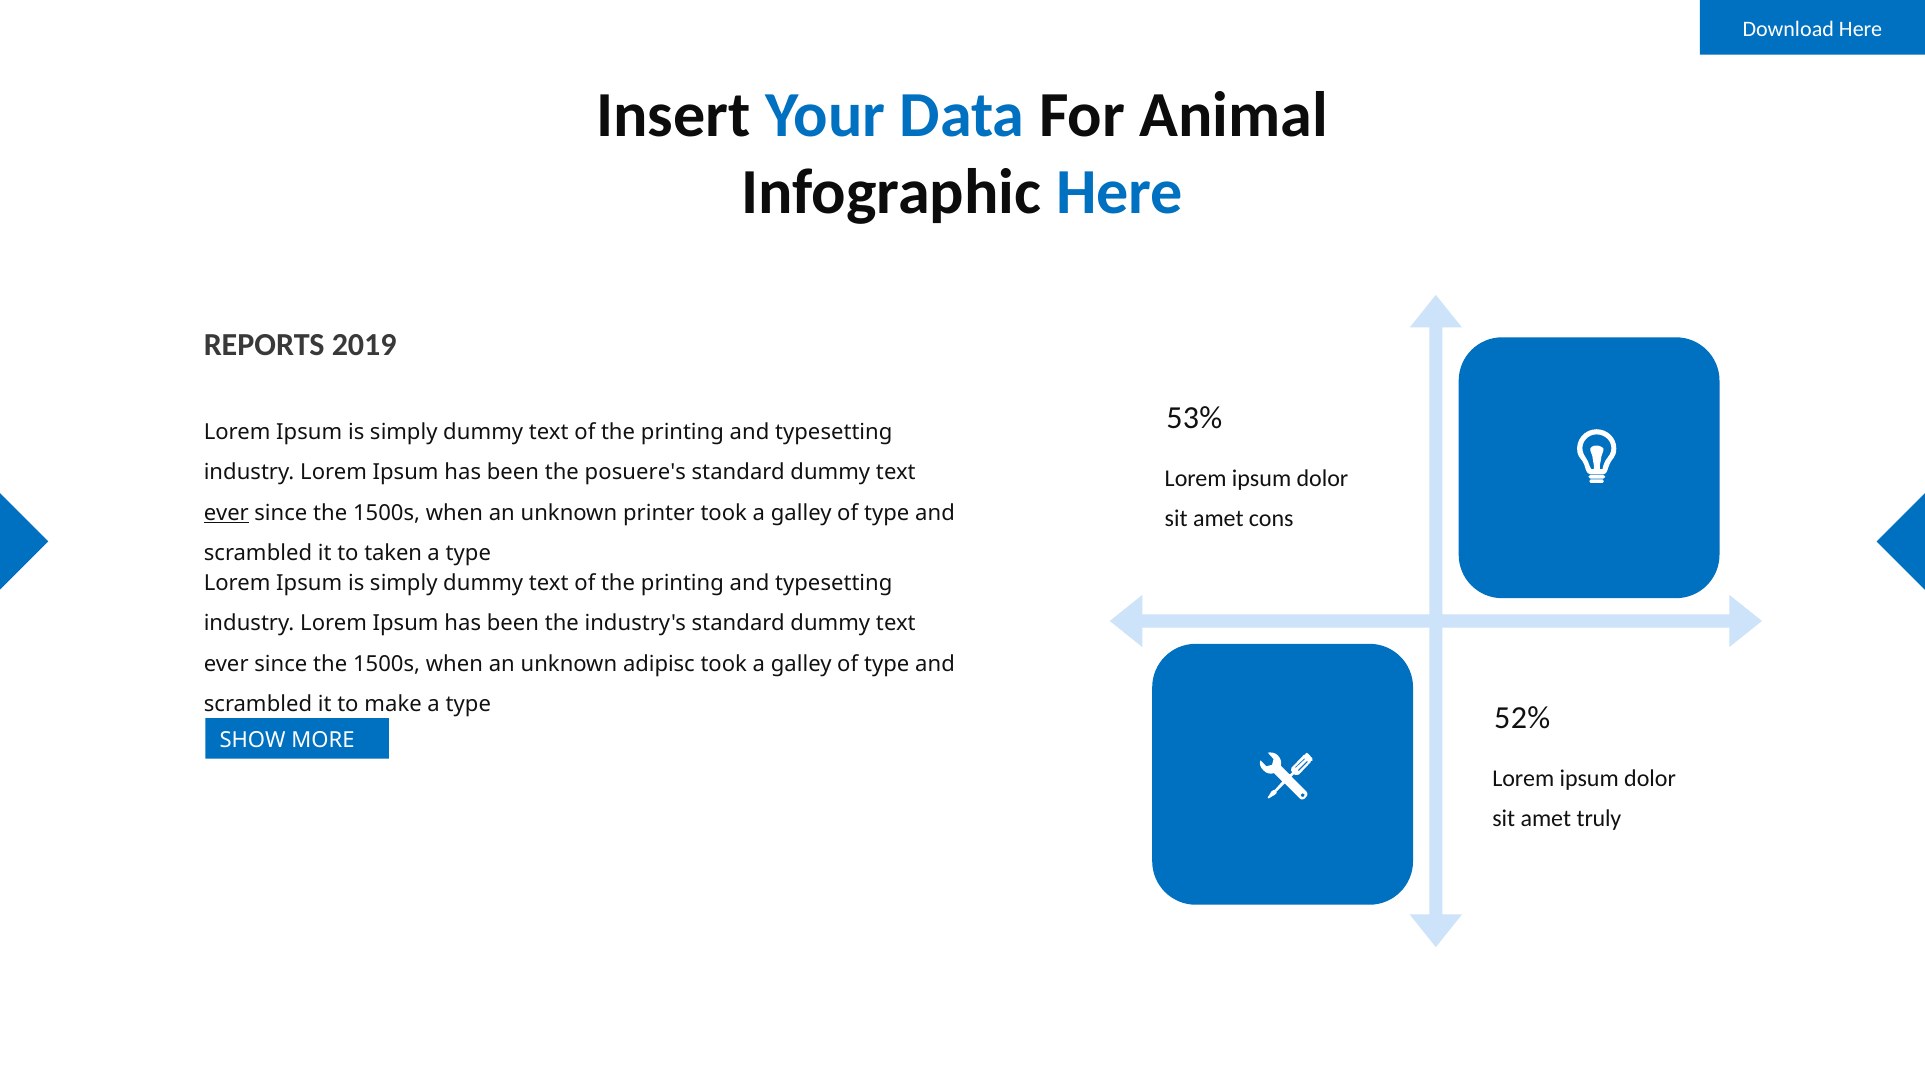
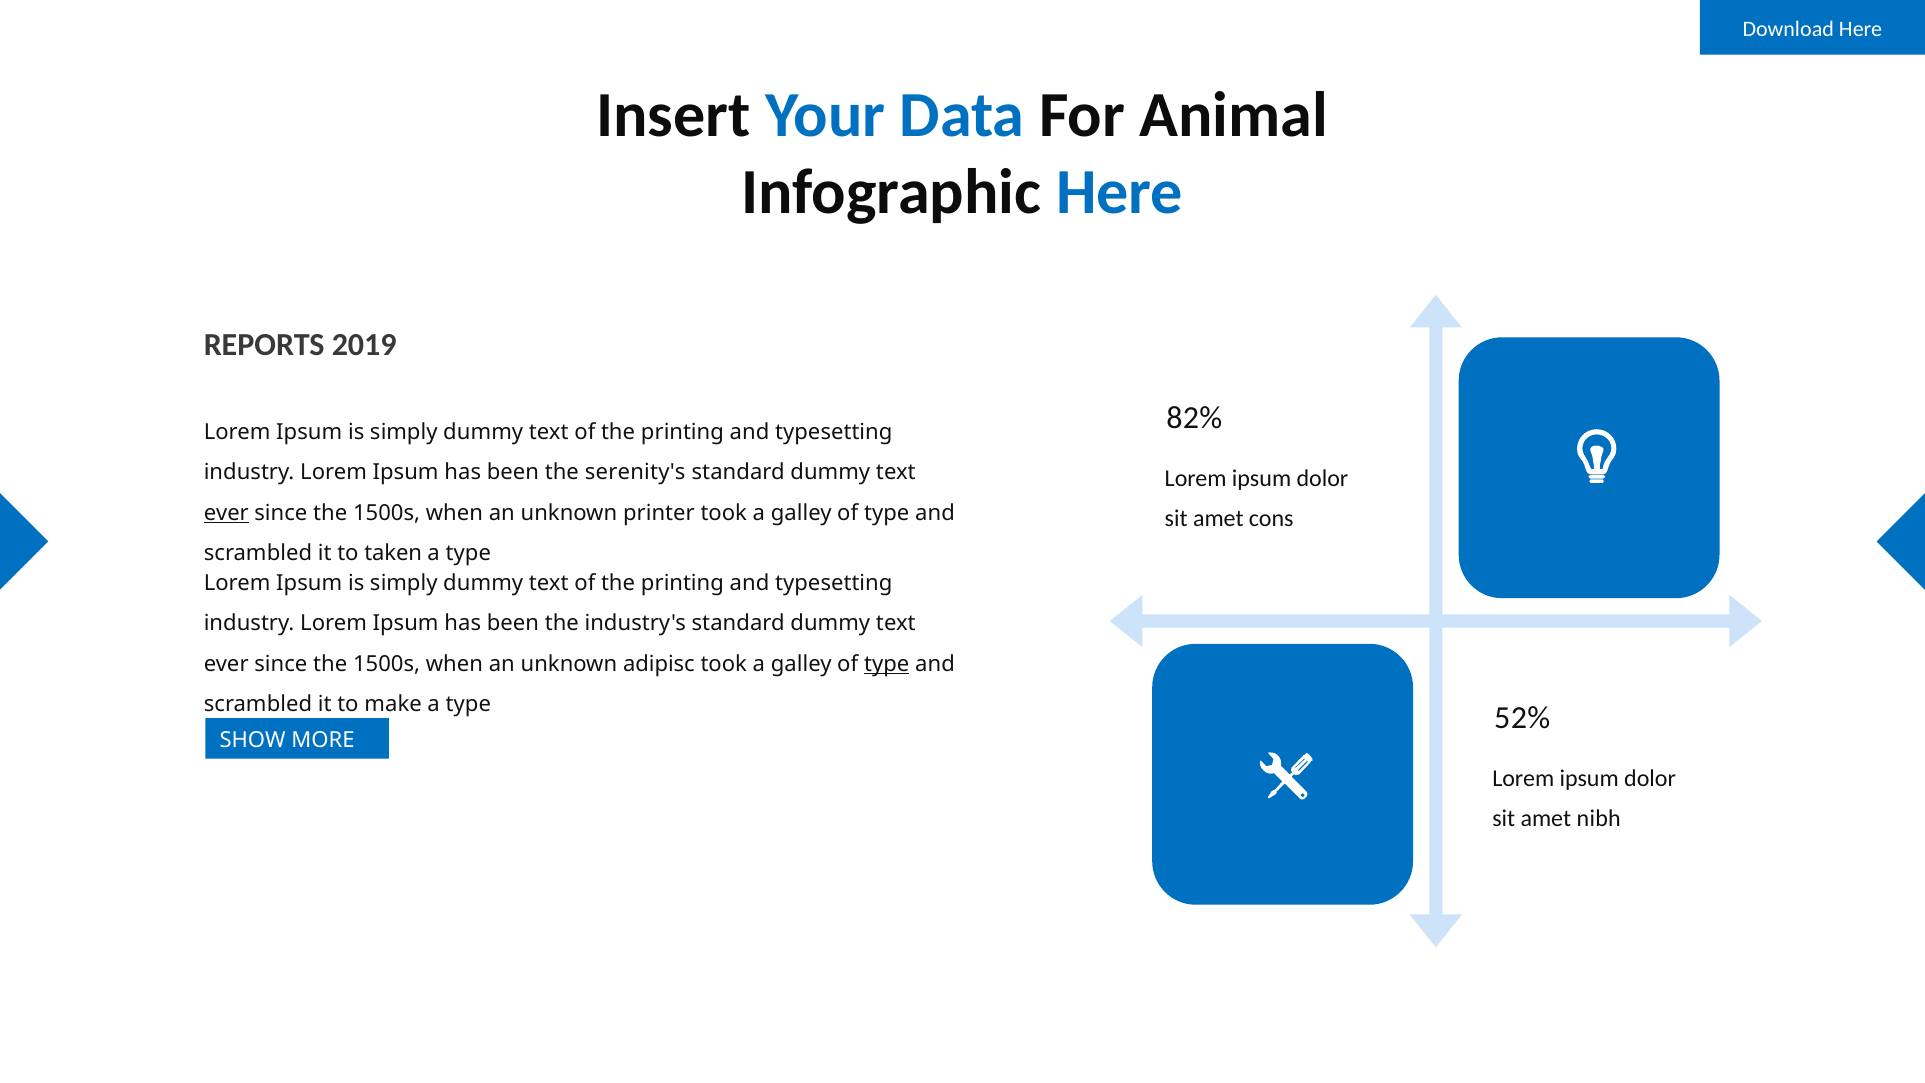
53%: 53% -> 82%
posuere's: posuere's -> serenity's
type at (887, 664) underline: none -> present
truly: truly -> nibh
